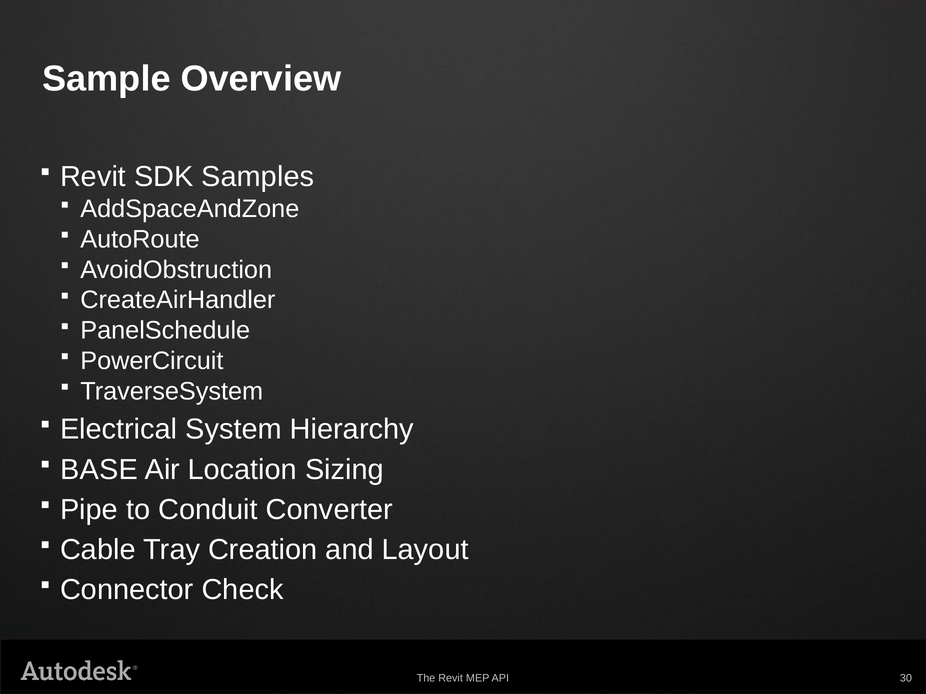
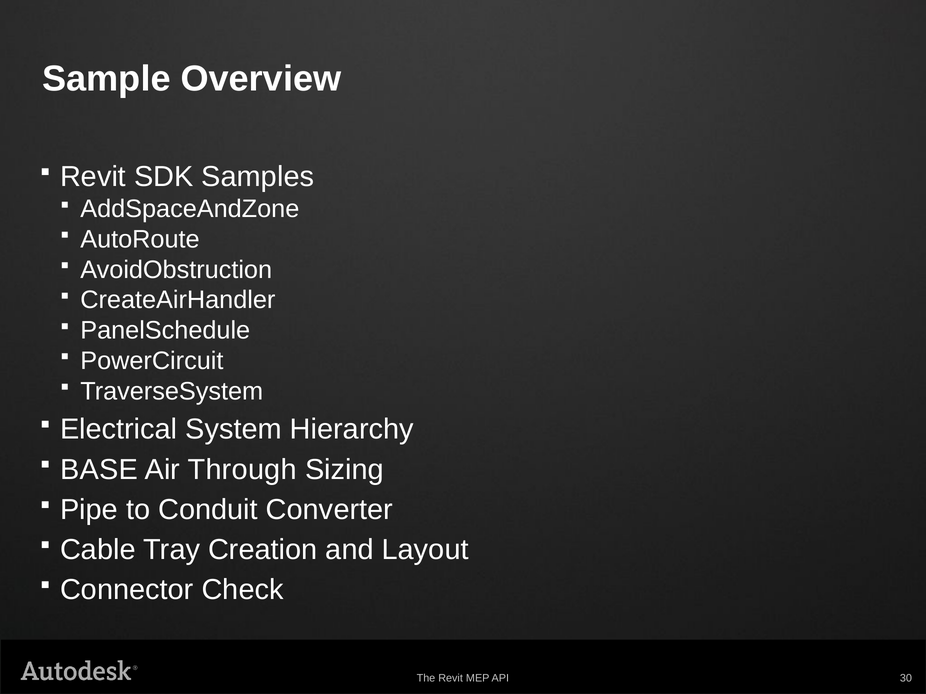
Location: Location -> Through
